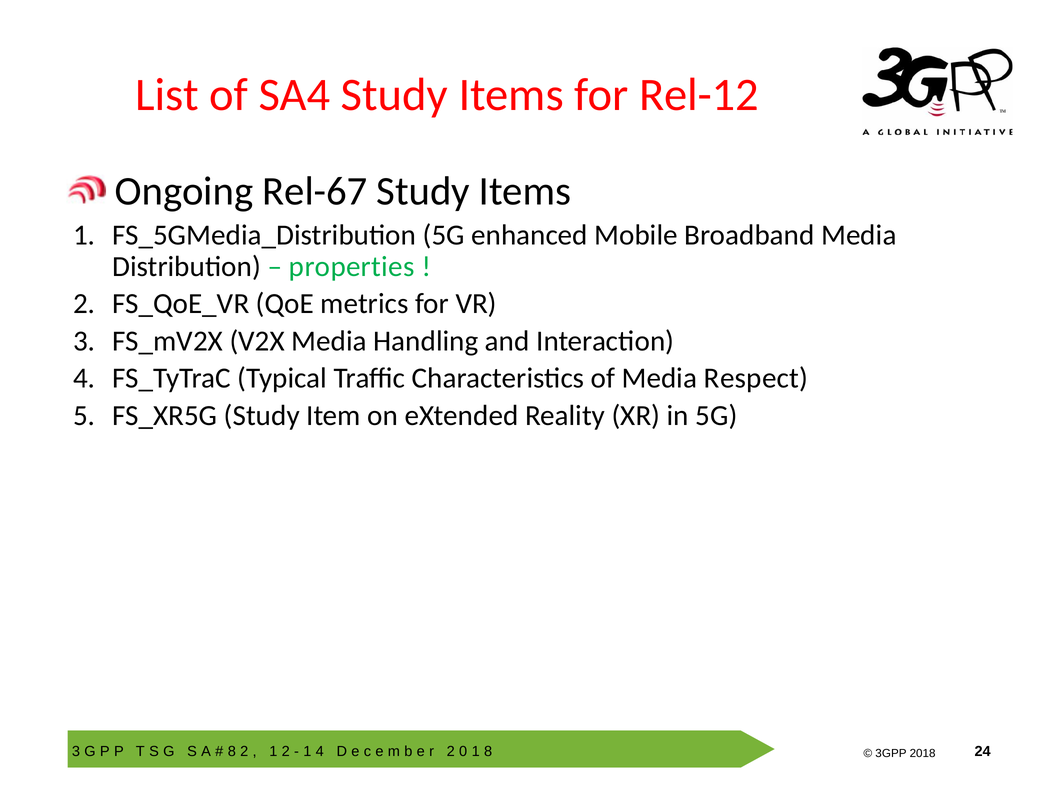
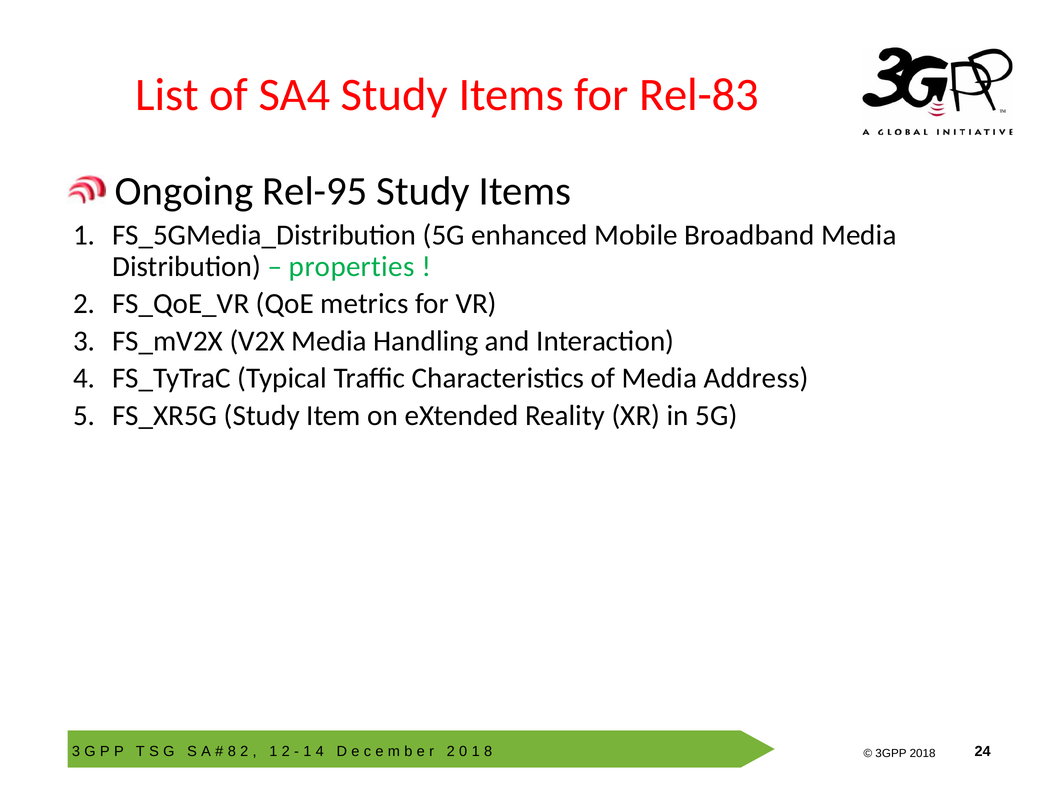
Rel-12: Rel-12 -> Rel-83
Rel-67: Rel-67 -> Rel-95
Respect: Respect -> Address
